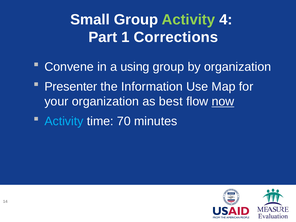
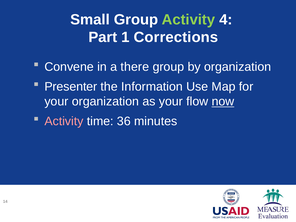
using: using -> there
as best: best -> your
Activity at (64, 121) colour: light blue -> pink
70: 70 -> 36
